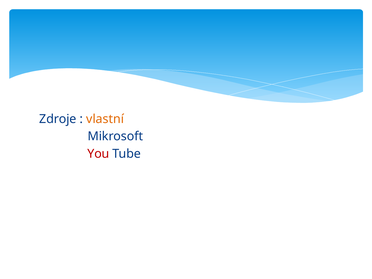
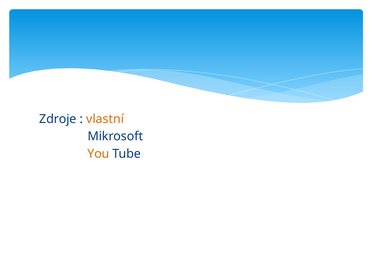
You colour: red -> orange
